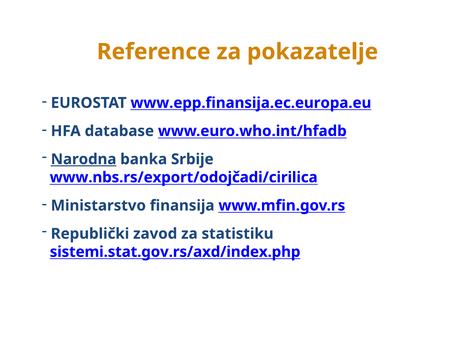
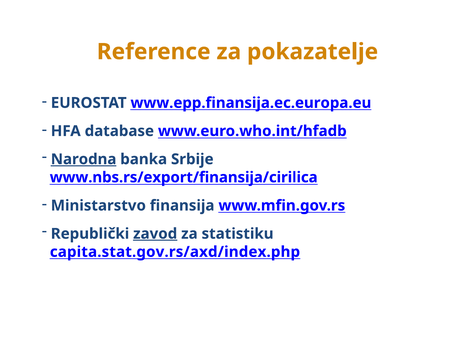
www.nbs.rs/export/odojčadi/cirilica: www.nbs.rs/export/odojčadi/cirilica -> www.nbs.rs/export/finansija/cirilica
zavod underline: none -> present
sistemi.stat.gov.rs/axd/index.php: sistemi.stat.gov.rs/axd/index.php -> capita.stat.gov.rs/axd/index.php
